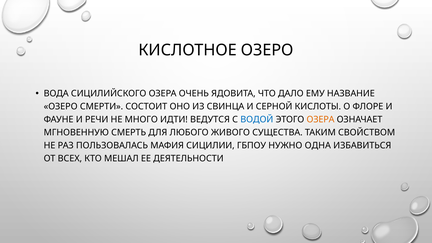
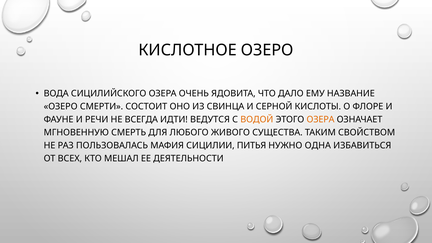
МНОГО: МНОГО -> ВСЕГДА
ВОДОЙ colour: blue -> orange
ГБПОУ: ГБПОУ -> ПИТЬЯ
